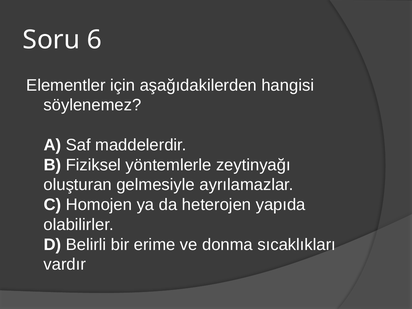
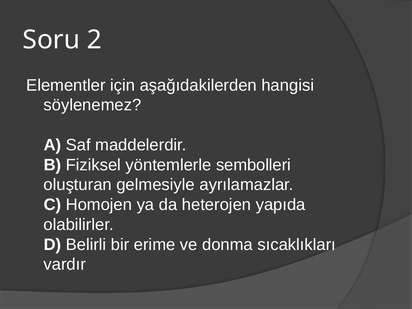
6: 6 -> 2
zeytinyağı: zeytinyağı -> sembolleri
